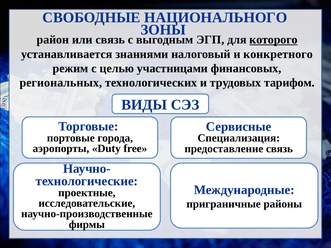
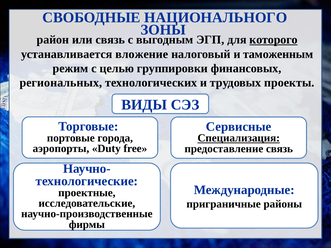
знаниями: знаниями -> вложение
конкретного: конкретного -> таможенным
участницами: участницами -> группировки
тарифом: тарифом -> проекты
Специализация underline: none -> present
